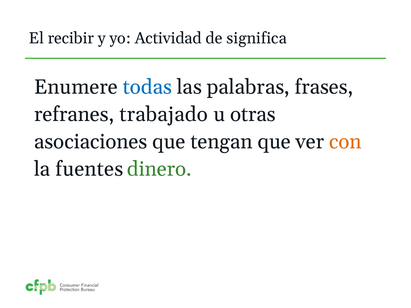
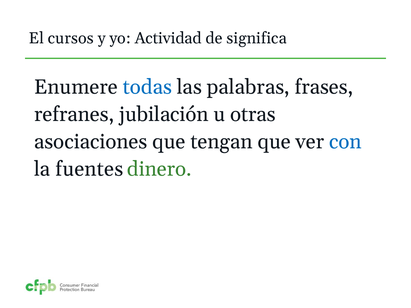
recibir: recibir -> cursos
trabajado: trabajado -> jubilación
con colour: orange -> blue
